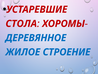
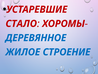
СТОЛА: СТОЛА -> СТАЛО
